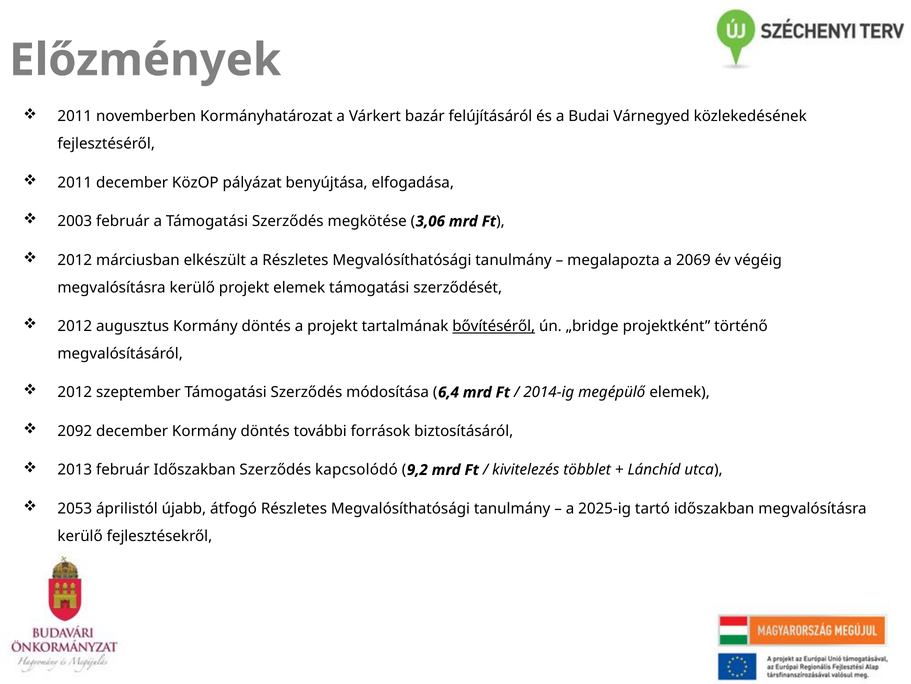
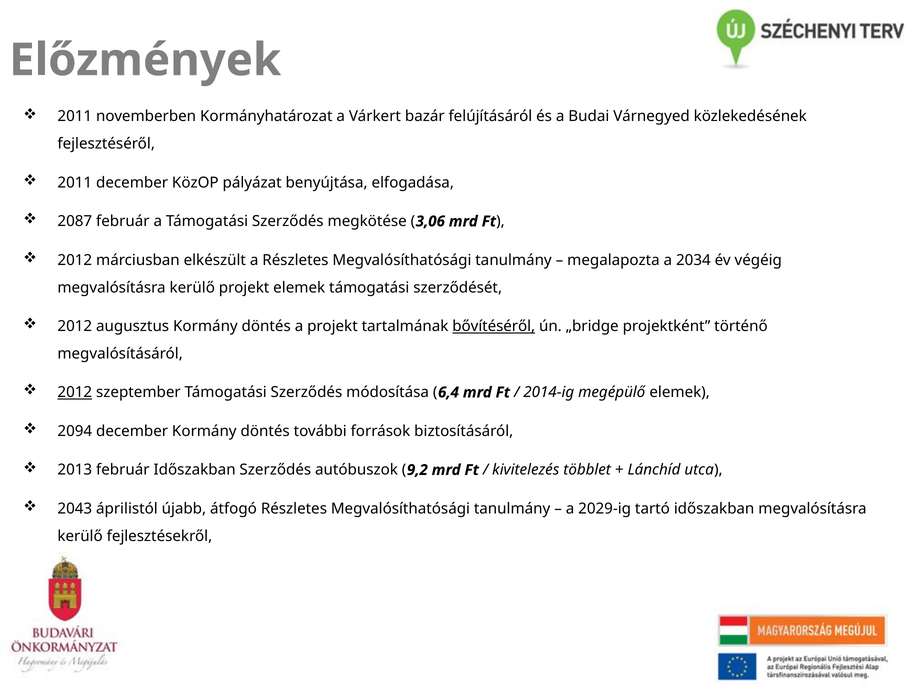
2003: 2003 -> 2087
2069: 2069 -> 2034
2012 at (75, 392) underline: none -> present
2092: 2092 -> 2094
kapcsolódó: kapcsolódó -> autóbuszok
2053: 2053 -> 2043
2025-ig: 2025-ig -> 2029-ig
